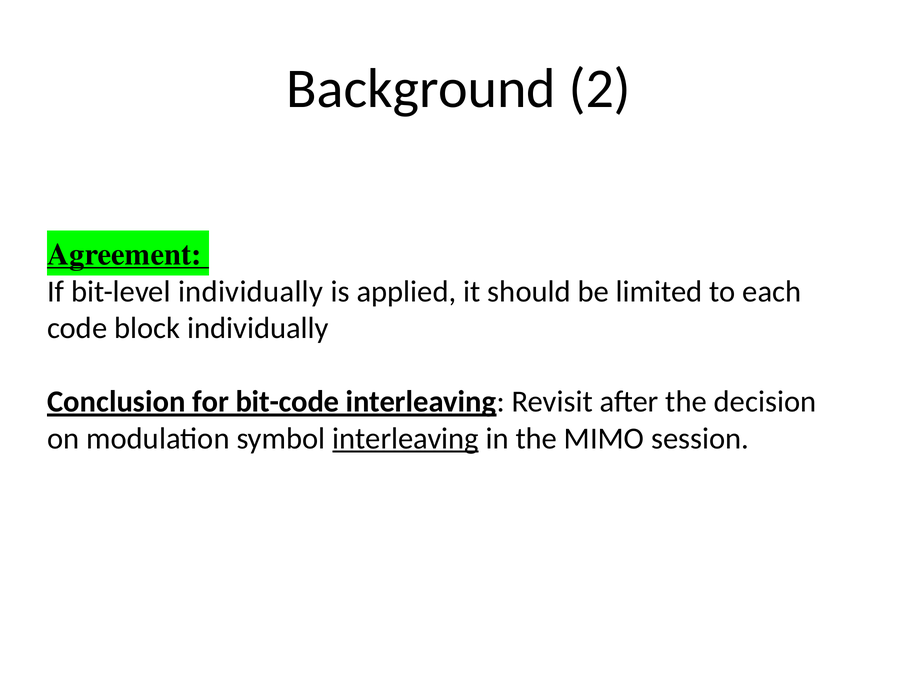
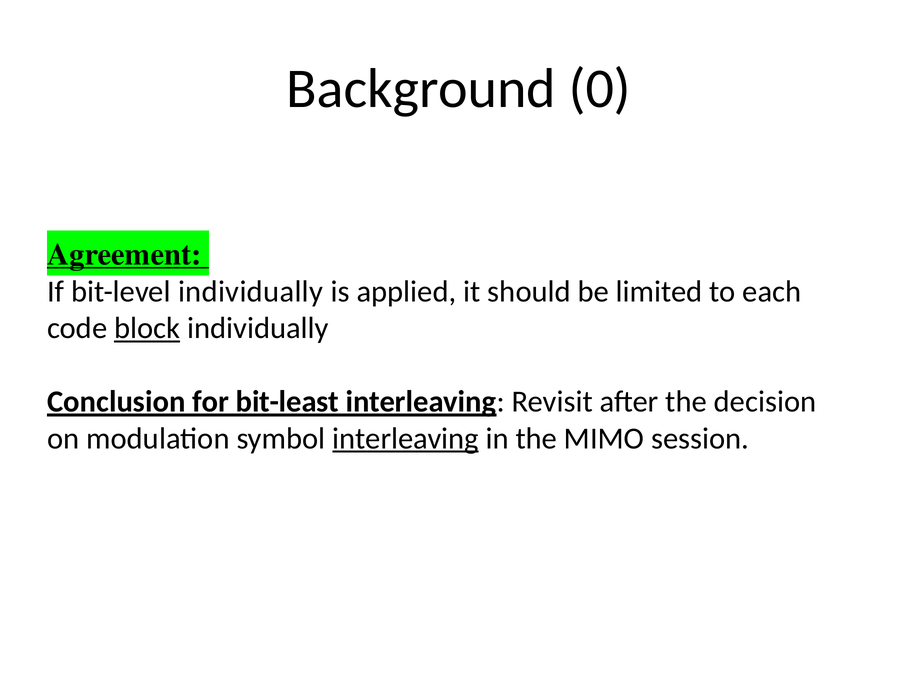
2: 2 -> 0
block underline: none -> present
bit-code: bit-code -> bit-least
